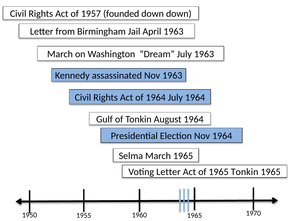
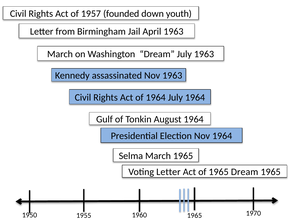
down down: down -> youth
1965 Tonkin: Tonkin -> Dream
